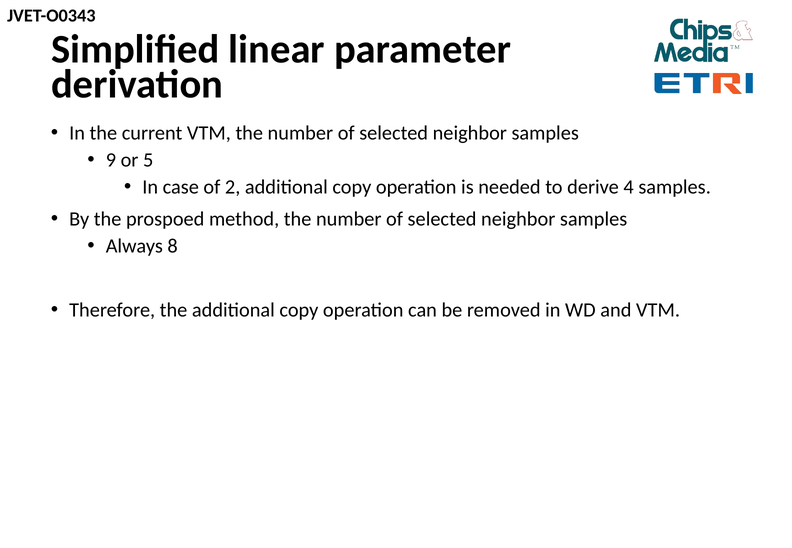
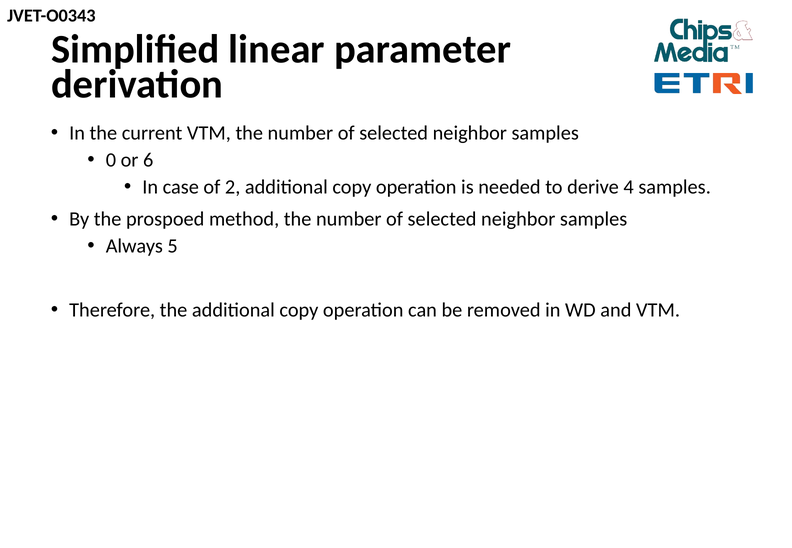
9: 9 -> 0
5: 5 -> 6
8: 8 -> 5
